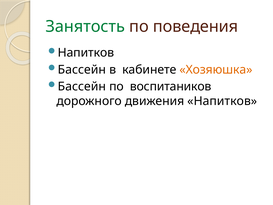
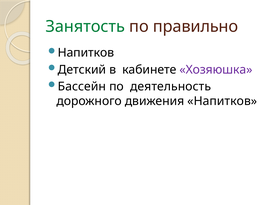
поведения: поведения -> правильно
Бассейн at (82, 70): Бассейн -> Детский
Хозяюшка colour: orange -> purple
воспитаников: воспитаников -> деятельность
